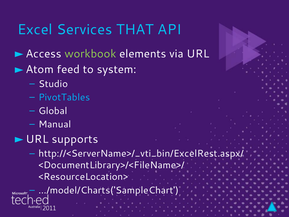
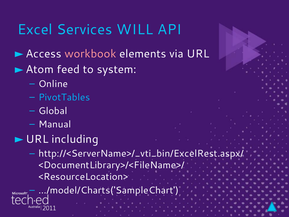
THAT: THAT -> WILL
workbook colour: light green -> pink
Studio: Studio -> Online
supports: supports -> including
